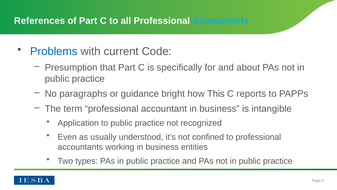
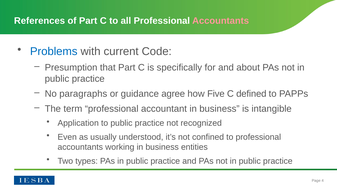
Accountants at (221, 21) colour: light blue -> pink
bright: bright -> agree
This: This -> Five
reports: reports -> defined
